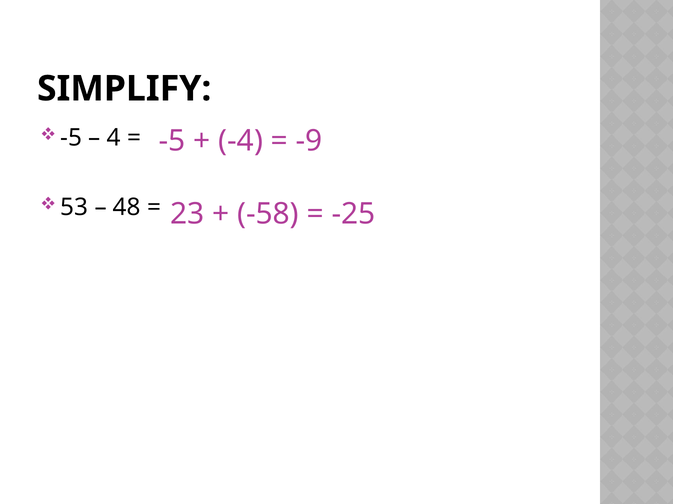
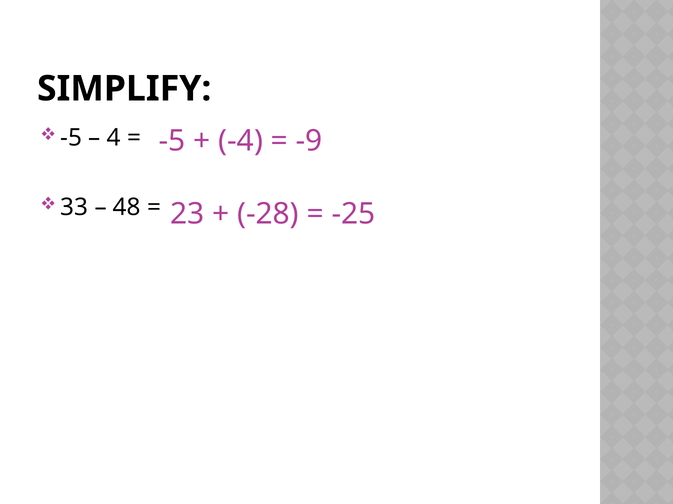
53: 53 -> 33
-58: -58 -> -28
